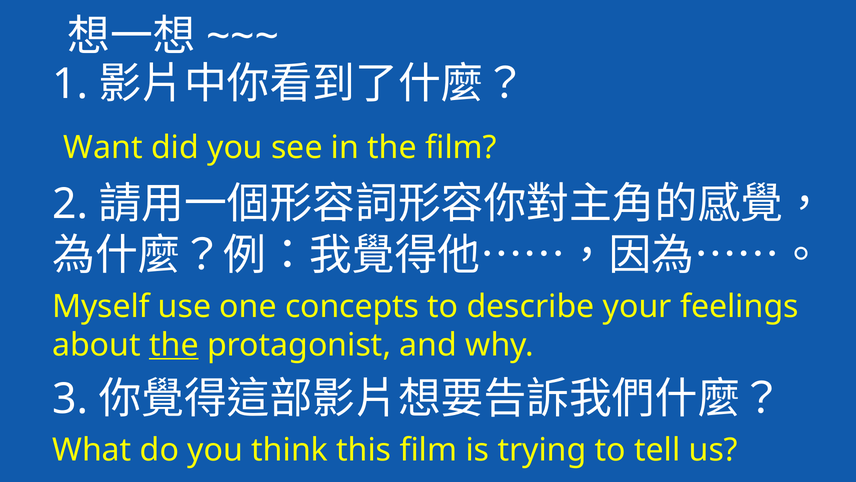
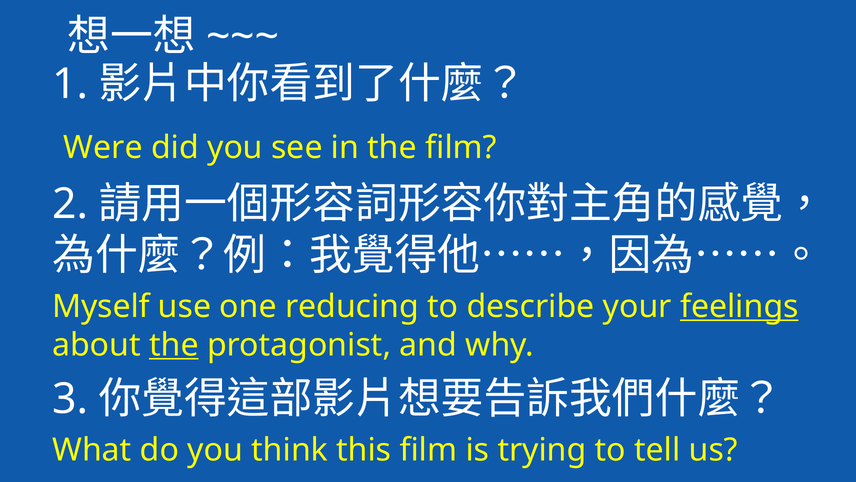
Want: Want -> Were
concepts: concepts -> reducing
feelings underline: none -> present
